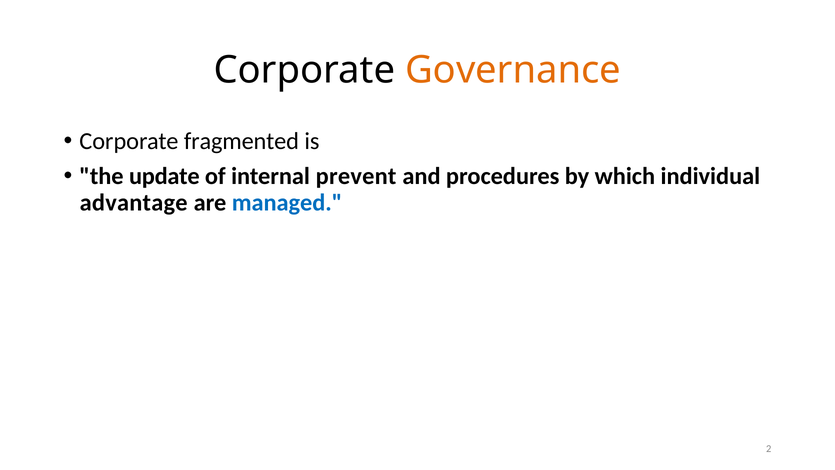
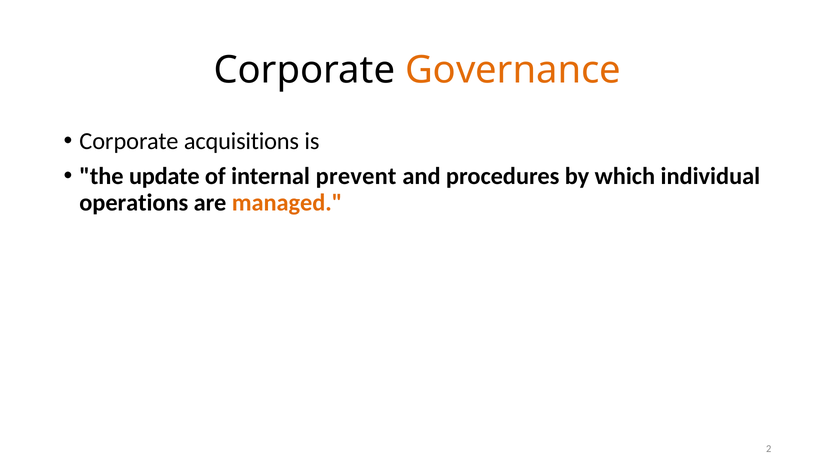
fragmented: fragmented -> acquisitions
advantage: advantage -> operations
managed colour: blue -> orange
